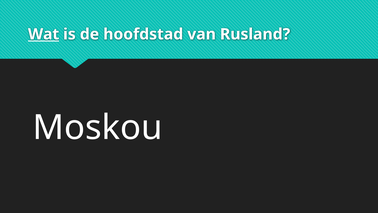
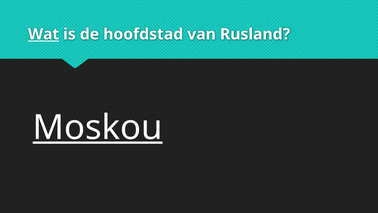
Moskou underline: none -> present
